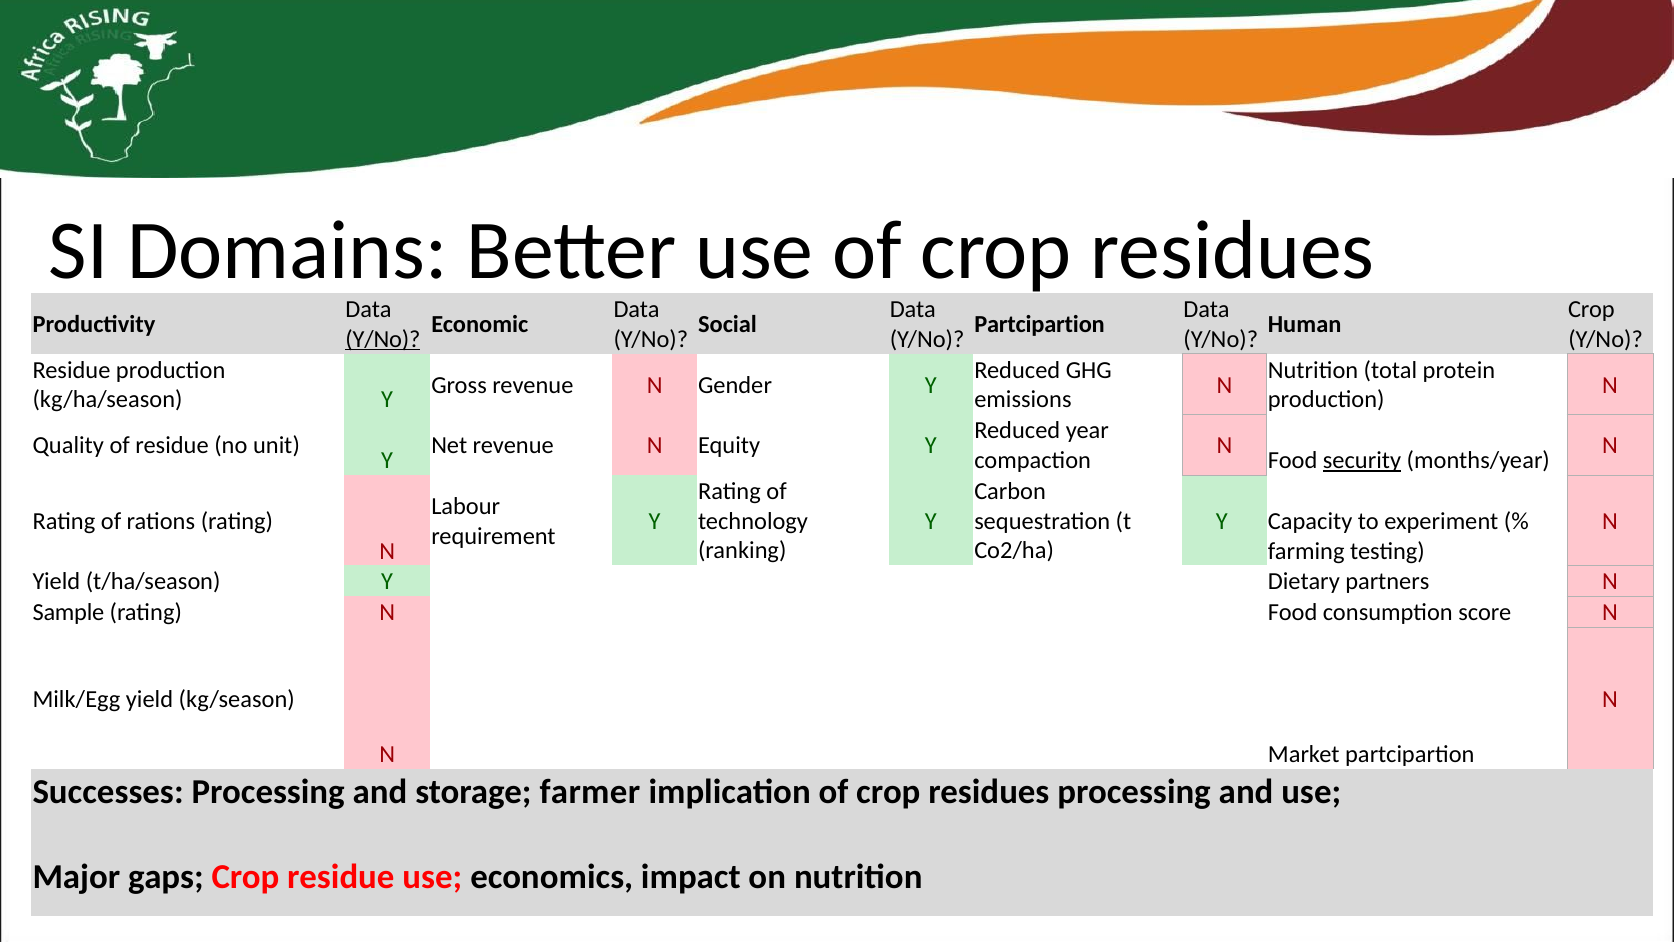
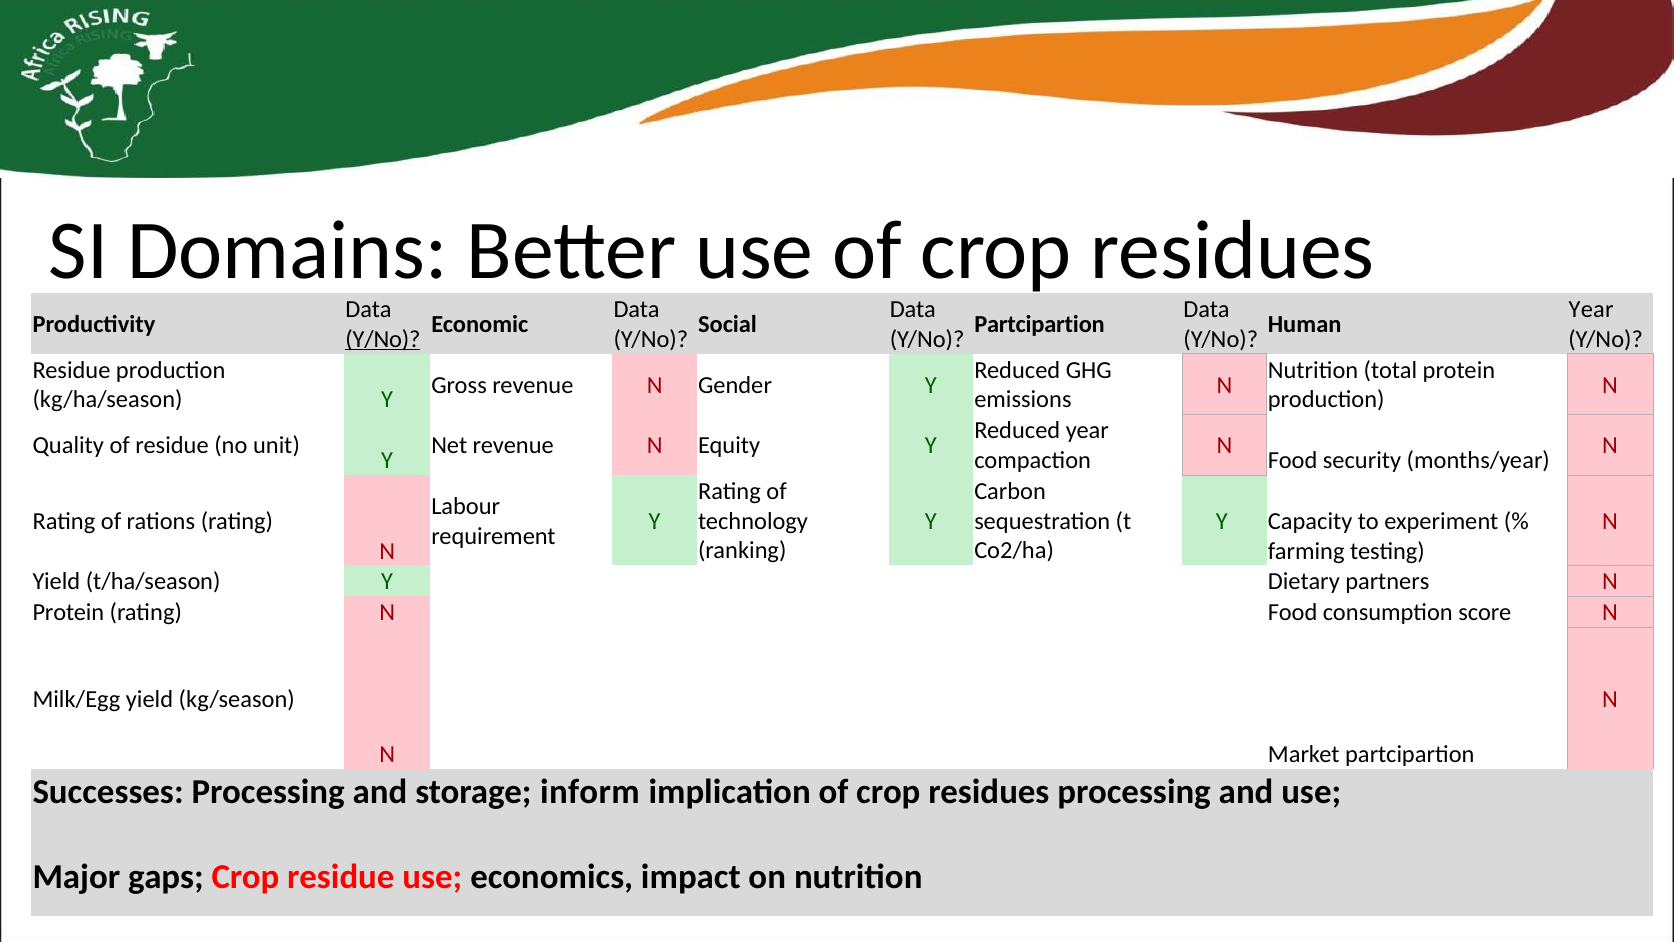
Crop at (1591, 309): Crop -> Year
security underline: present -> none
Sample at (68, 613): Sample -> Protein
farmer: farmer -> inform
